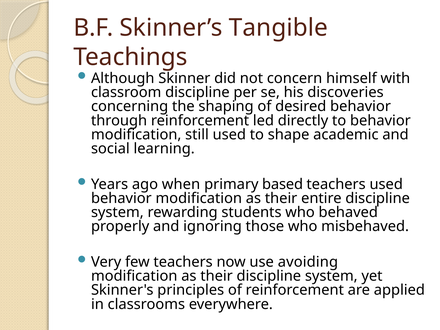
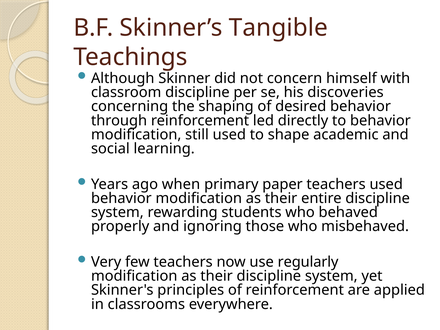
based: based -> paper
avoiding: avoiding -> regularly
